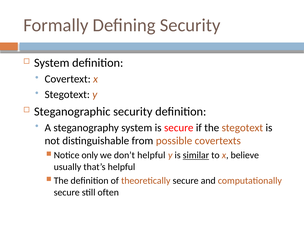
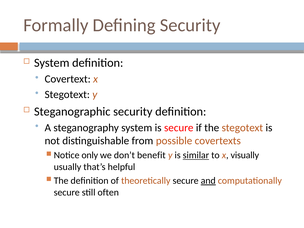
don’t helpful: helpful -> benefit
believe: believe -> visually
and underline: none -> present
